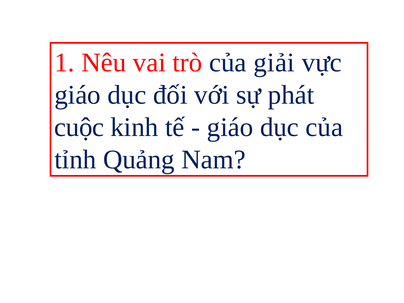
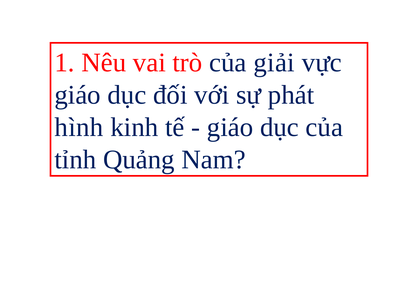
cuộc: cuộc -> hình
